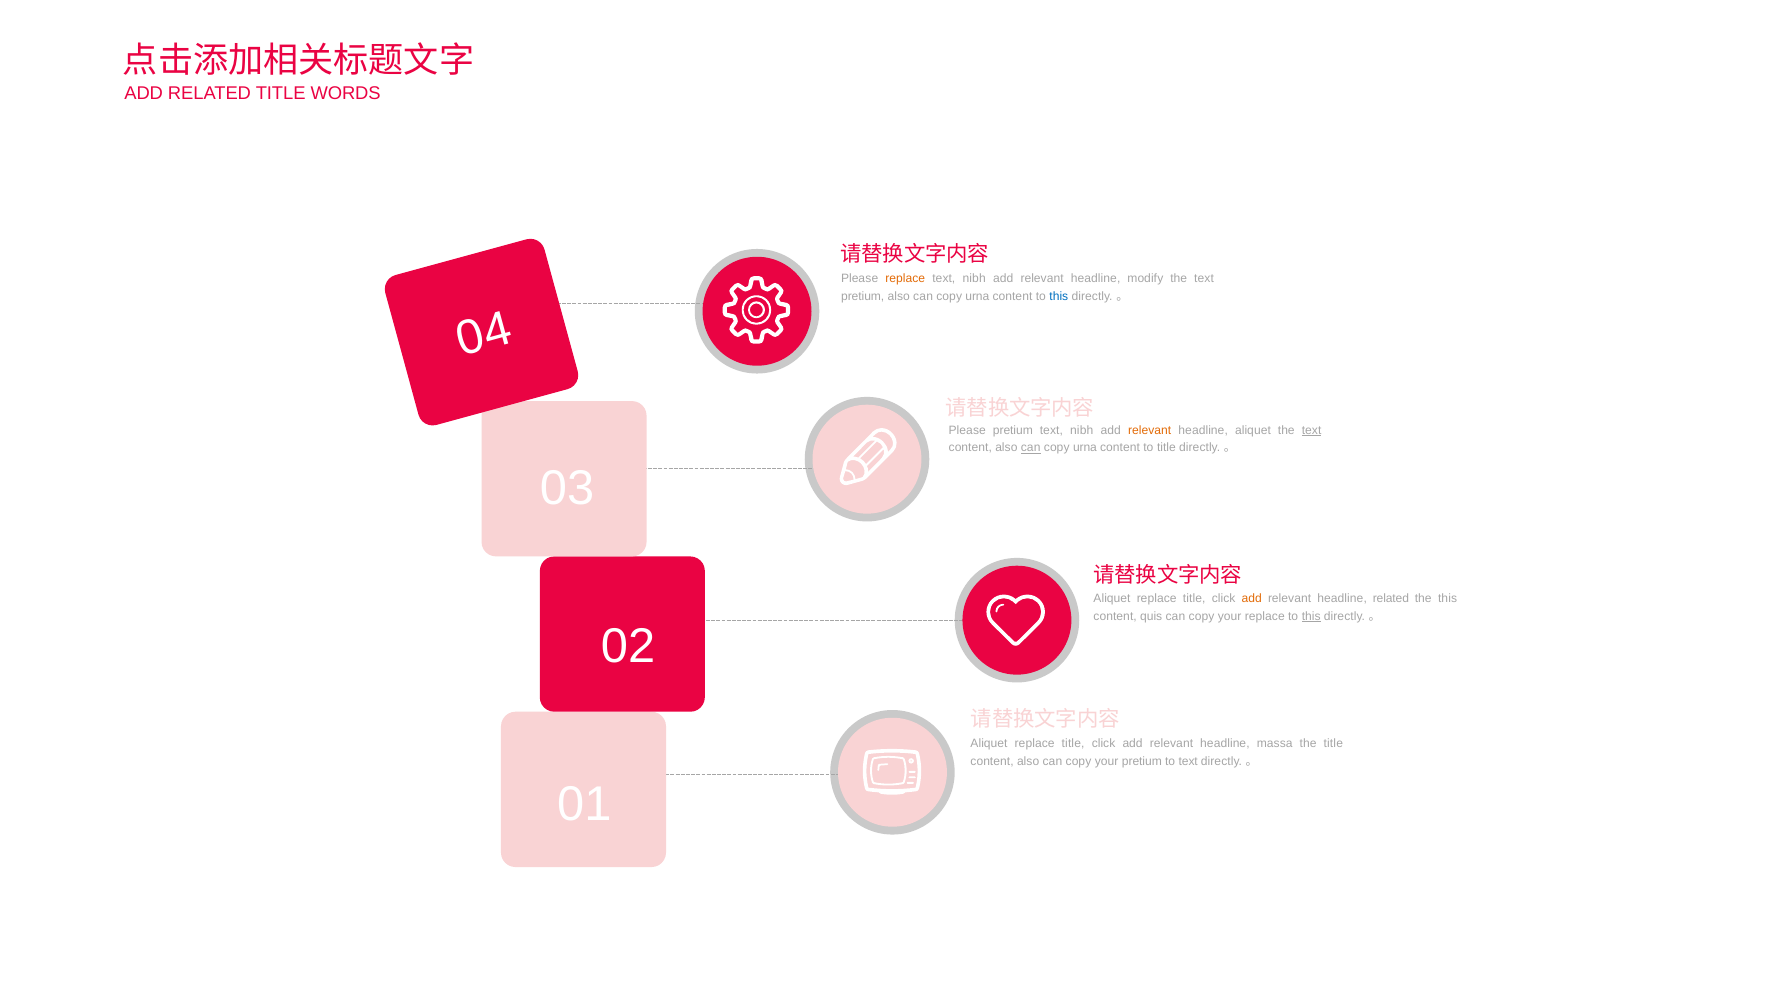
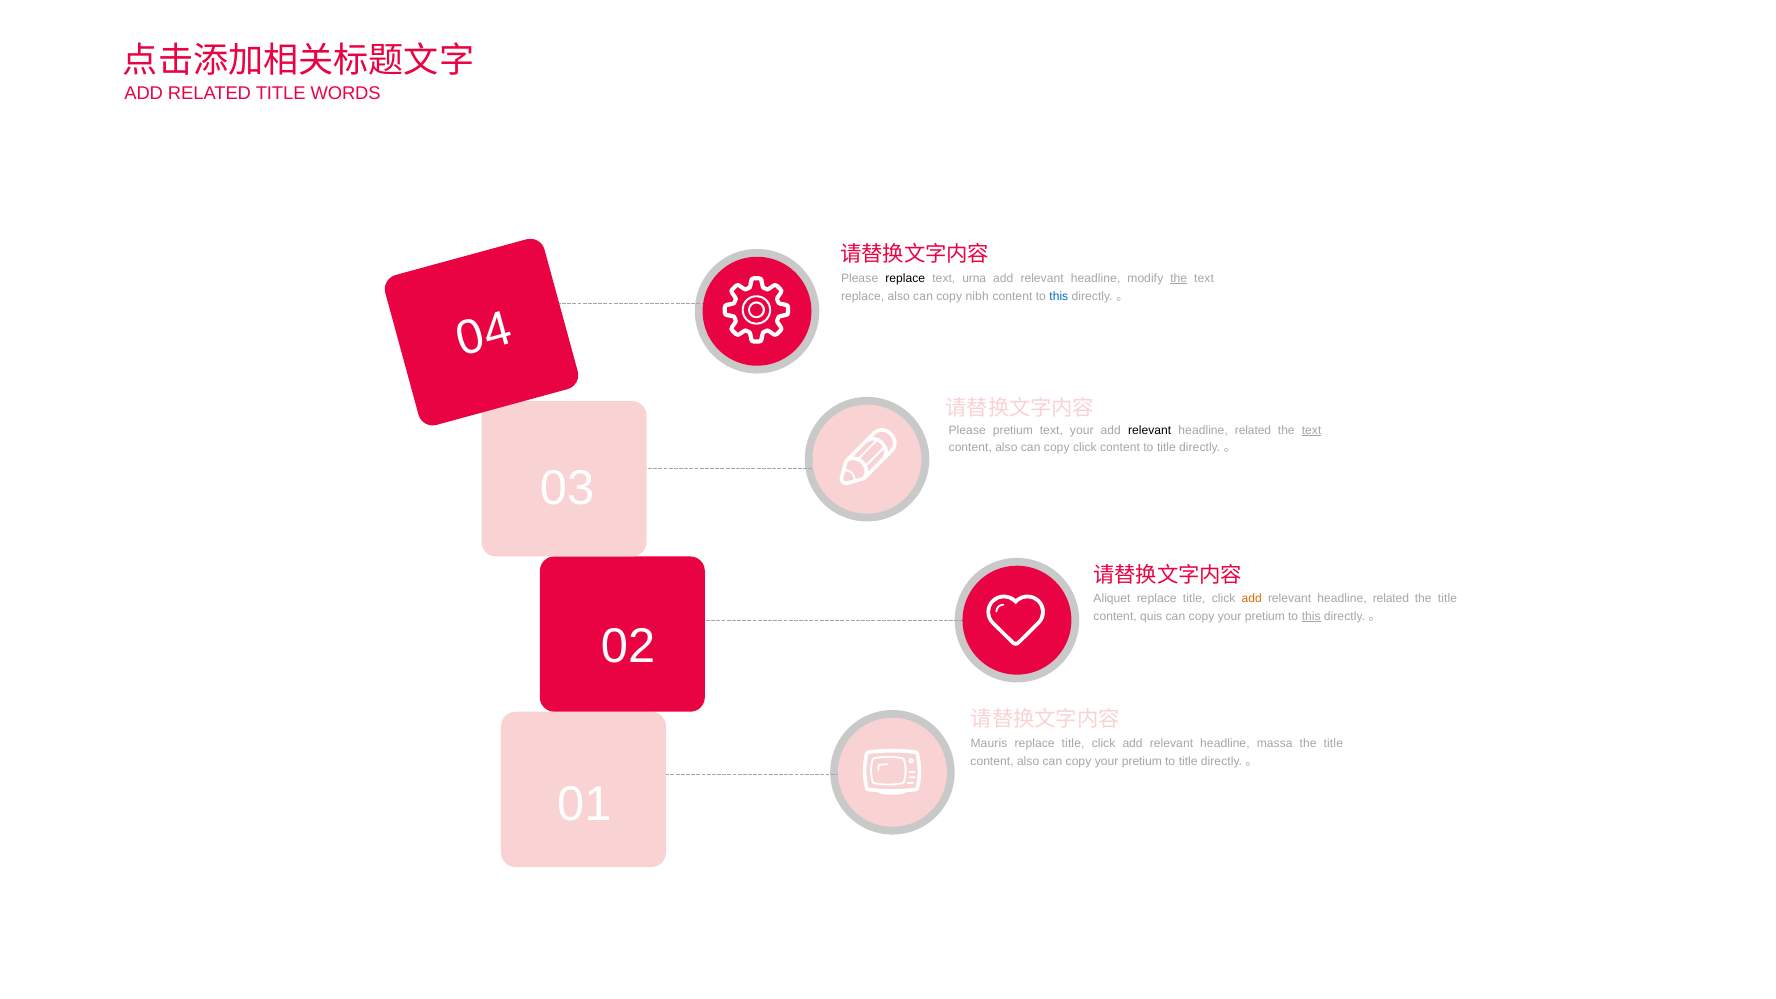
replace at (905, 279) colour: orange -> black
nibh at (974, 279): nibh -> urna
the at (1179, 279) underline: none -> present
pretium at (863, 296): pretium -> replace
urna at (977, 296): urna -> nibh
nibh at (1082, 430): nibh -> your
relevant at (1150, 430) colour: orange -> black
aliquet at (1253, 430): aliquet -> related
can at (1031, 448) underline: present -> none
urna at (1085, 448): urna -> click
this at (1448, 599): this -> title
replace at (1265, 616): replace -> pretium
Aliquet at (989, 744): Aliquet -> Mauris
text at (1188, 761): text -> title
